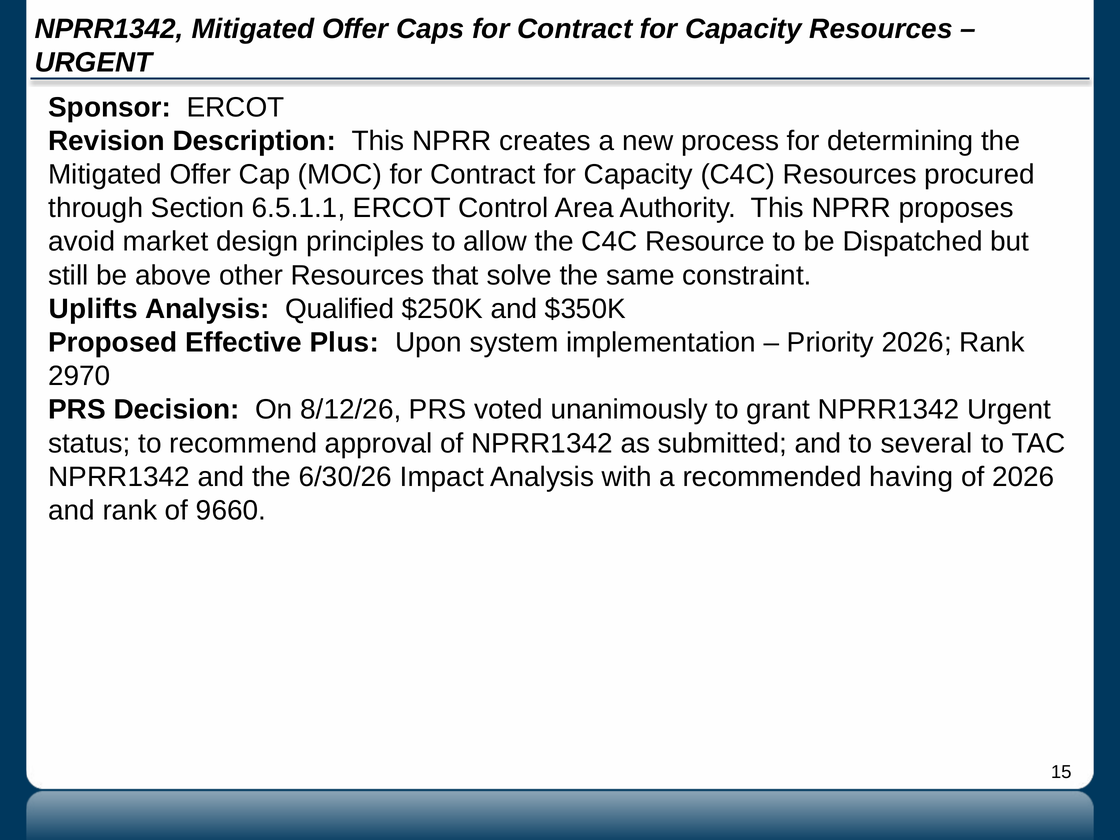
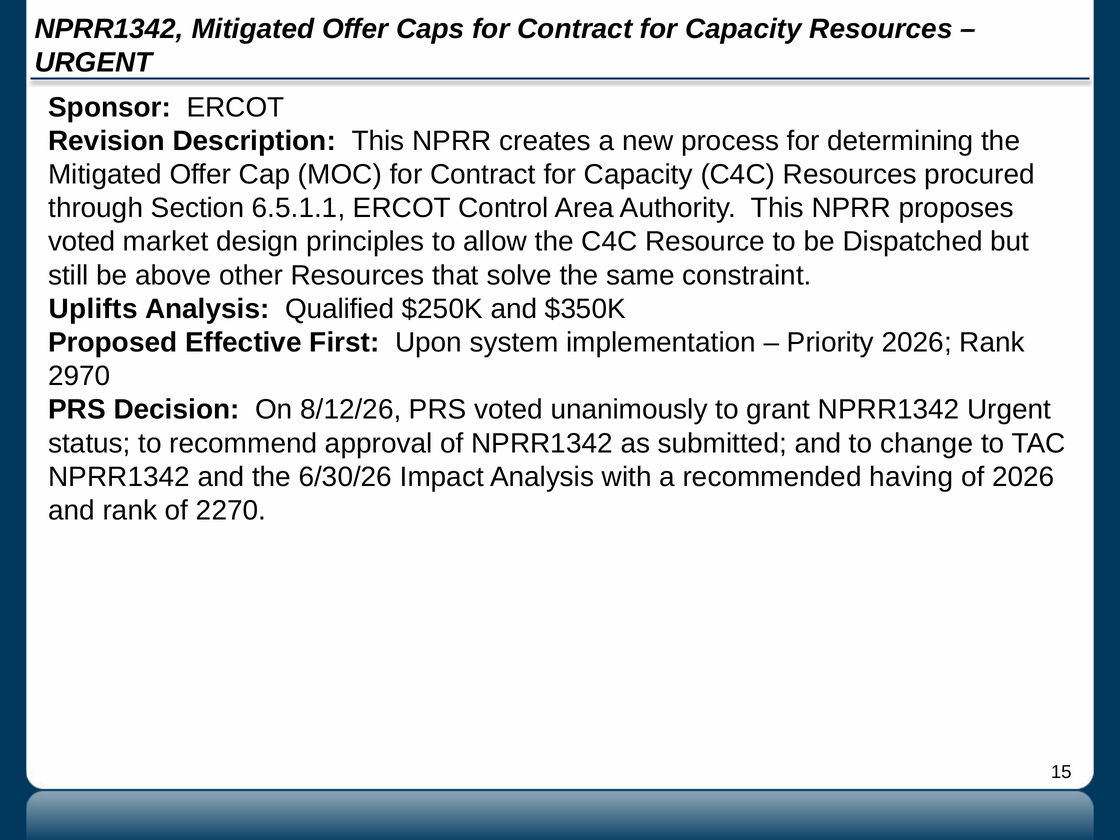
avoid at (82, 242): avoid -> voted
Plus: Plus -> First
several: several -> change
9660: 9660 -> 2270
